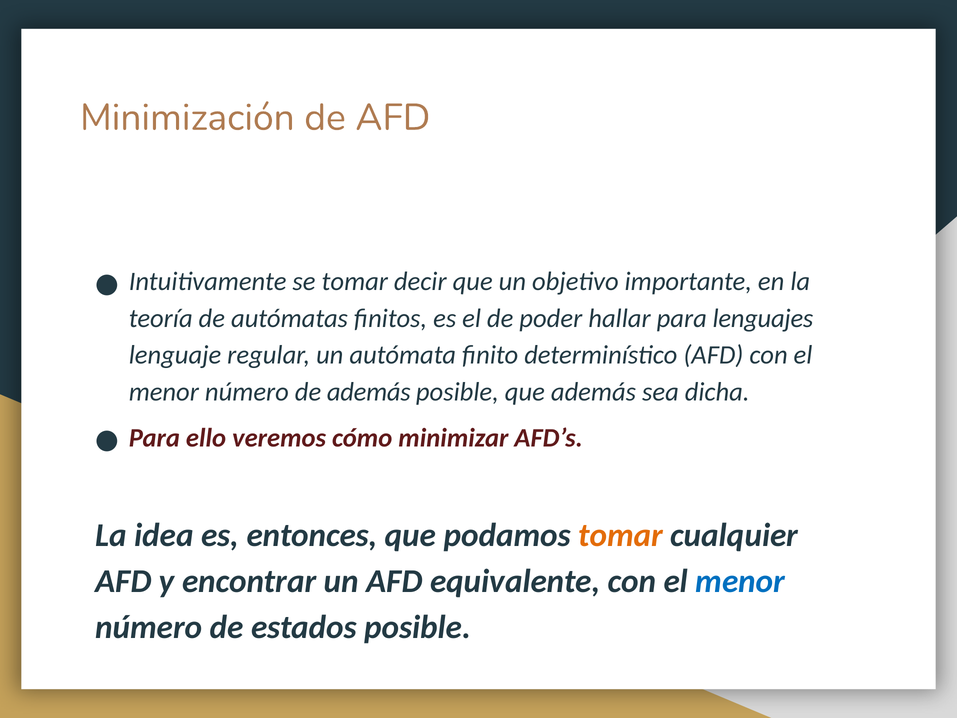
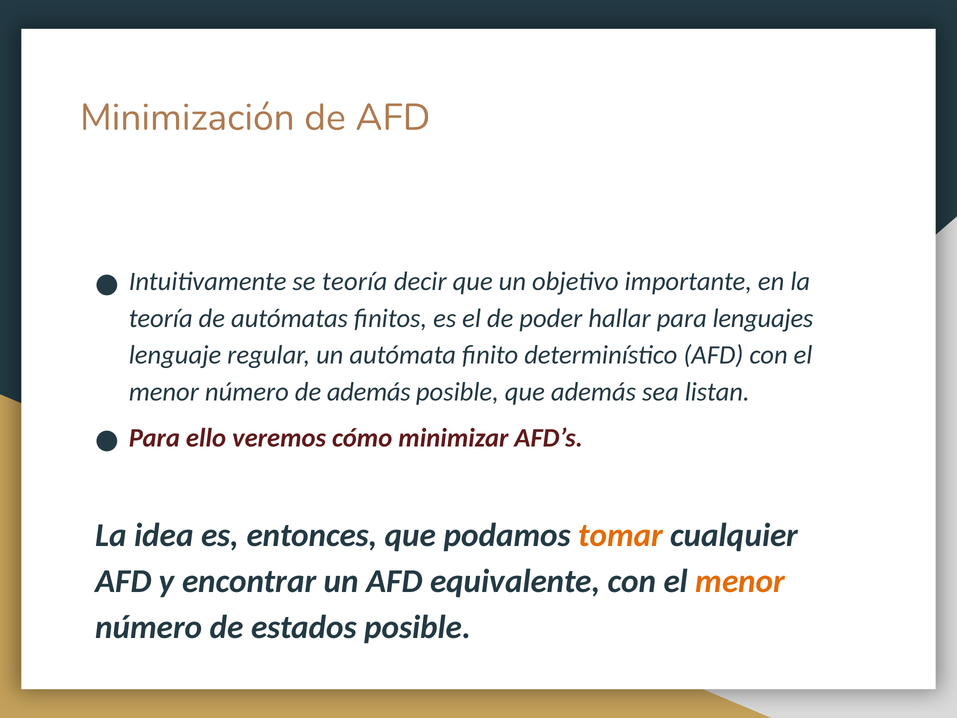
se tomar: tomar -> teoría
dicha: dicha -> listan
menor at (740, 581) colour: blue -> orange
